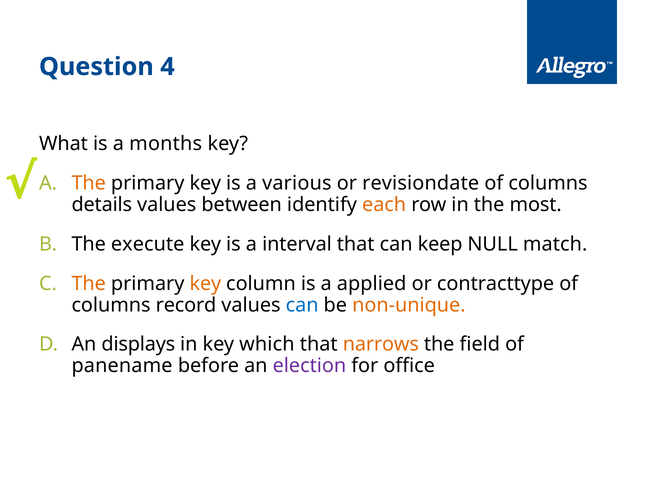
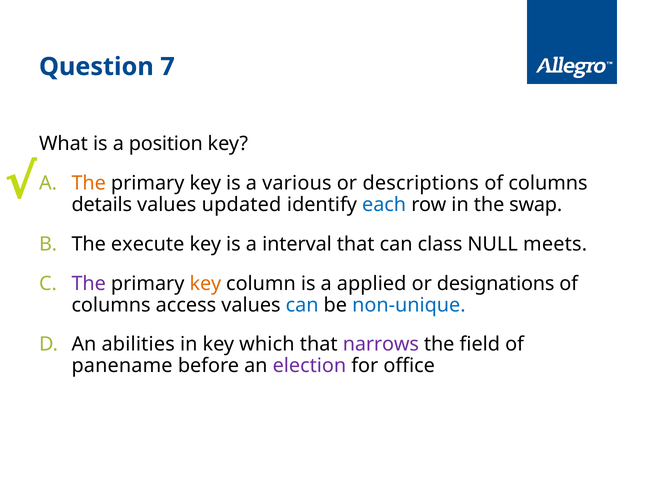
4: 4 -> 7
months: months -> position
revisiondate: revisiondate -> descriptions
between: between -> updated
each colour: orange -> blue
most: most -> swap
keep: keep -> class
match: match -> meets
The at (89, 284) colour: orange -> purple
contracttype: contracttype -> designations
record: record -> access
non-unique colour: orange -> blue
displays: displays -> abilities
narrows colour: orange -> purple
